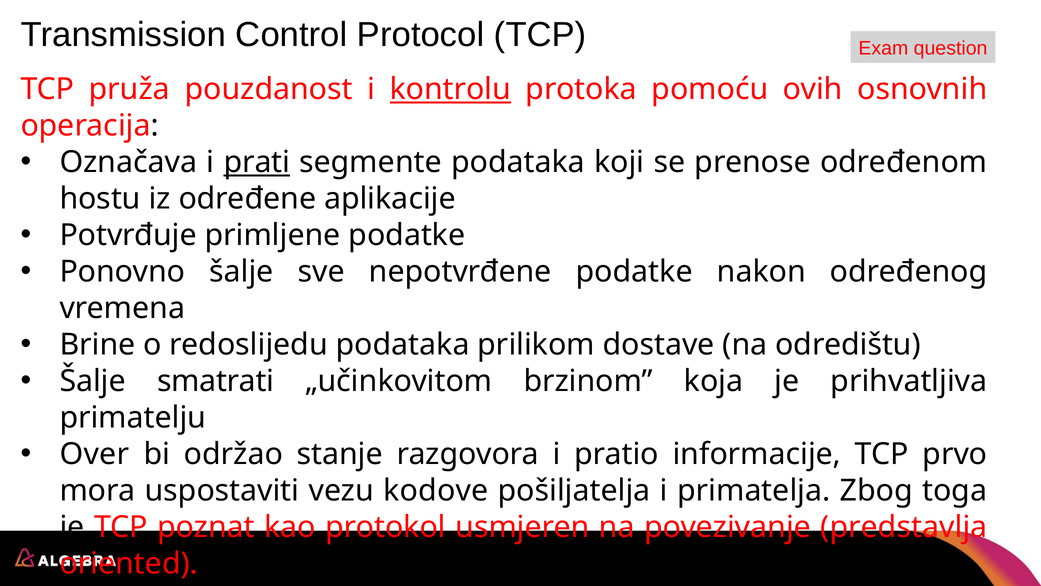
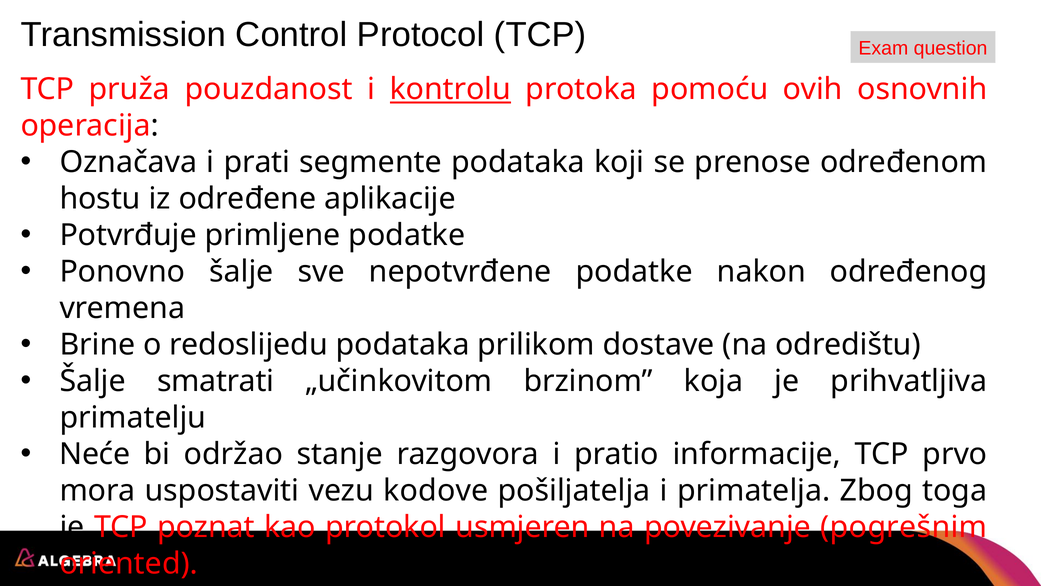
prati underline: present -> none
Over: Over -> Neće
predstavlja: predstavlja -> pogrešnim
